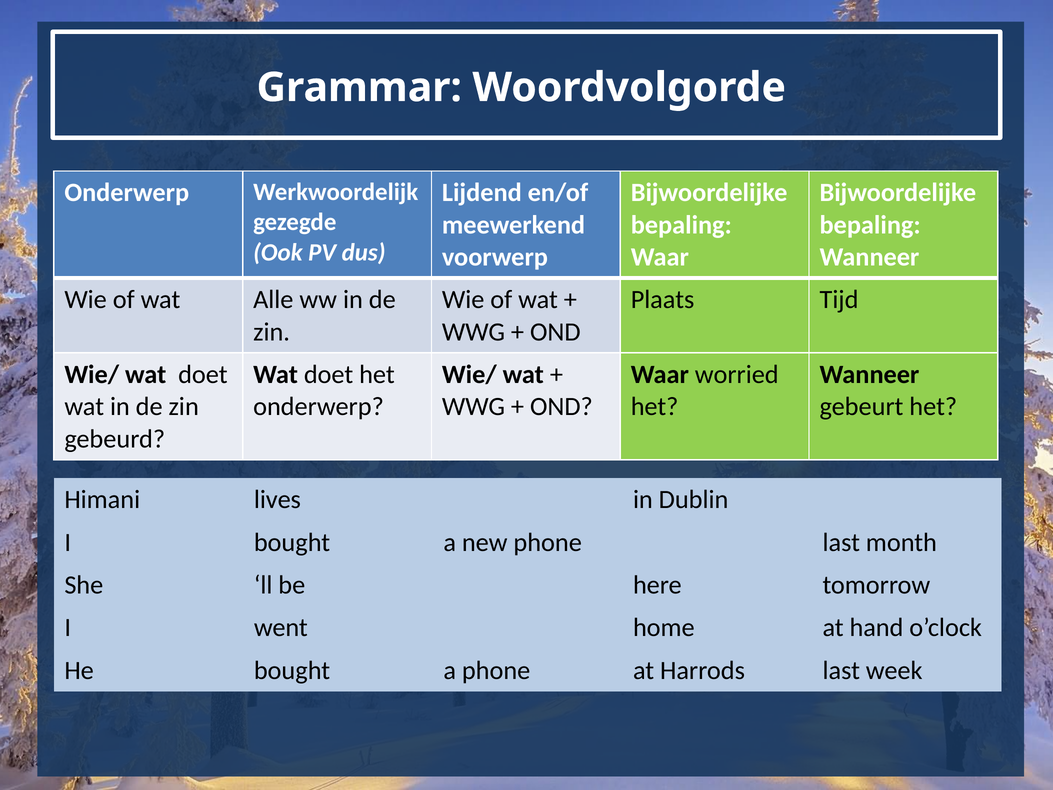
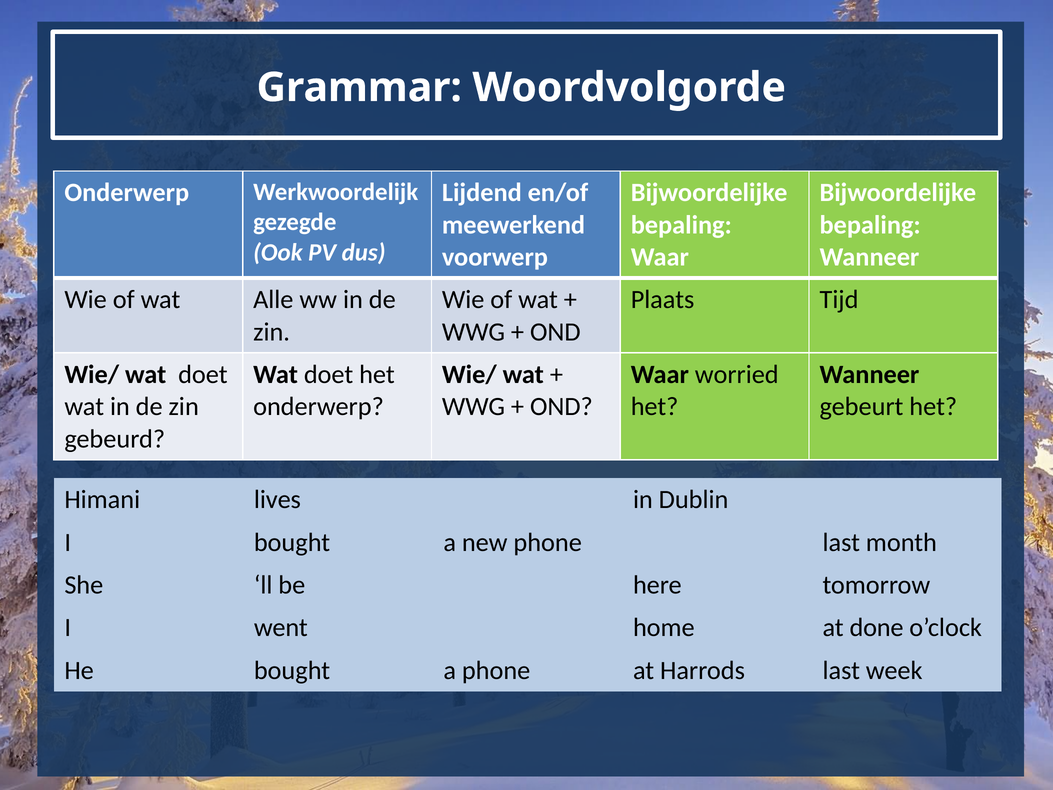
hand: hand -> done
